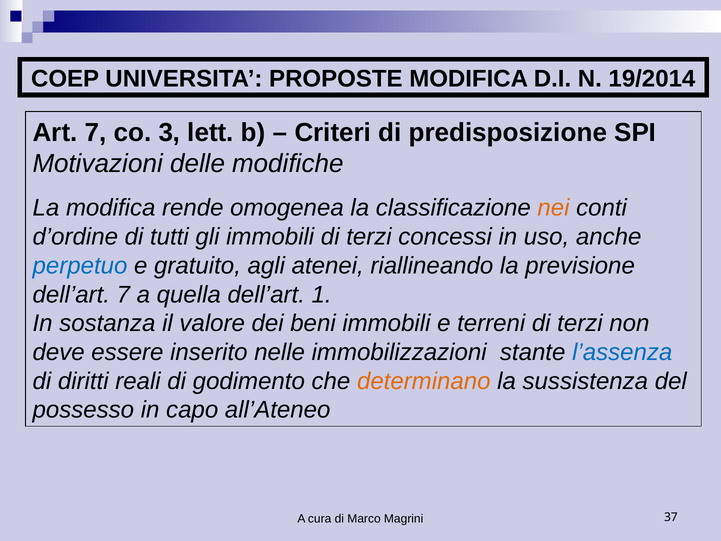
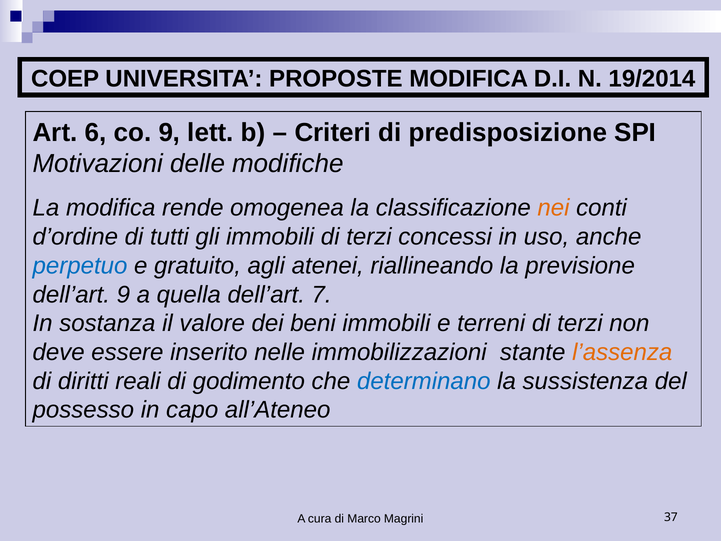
Art 7: 7 -> 6
co 3: 3 -> 9
dell’art 7: 7 -> 9
1: 1 -> 7
l’assenza colour: blue -> orange
determinano colour: orange -> blue
